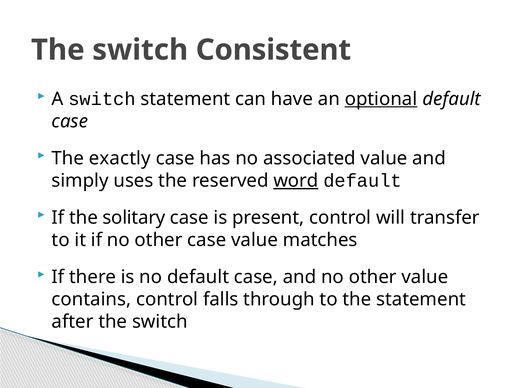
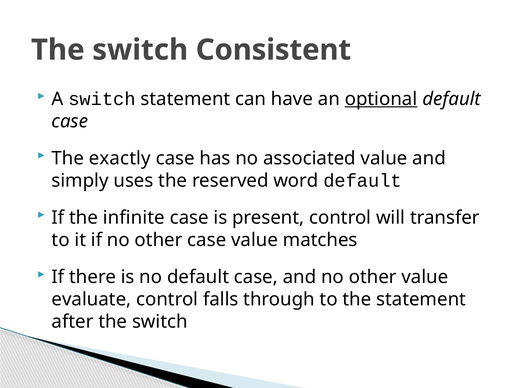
word underline: present -> none
solitary: solitary -> infinite
contains: contains -> evaluate
